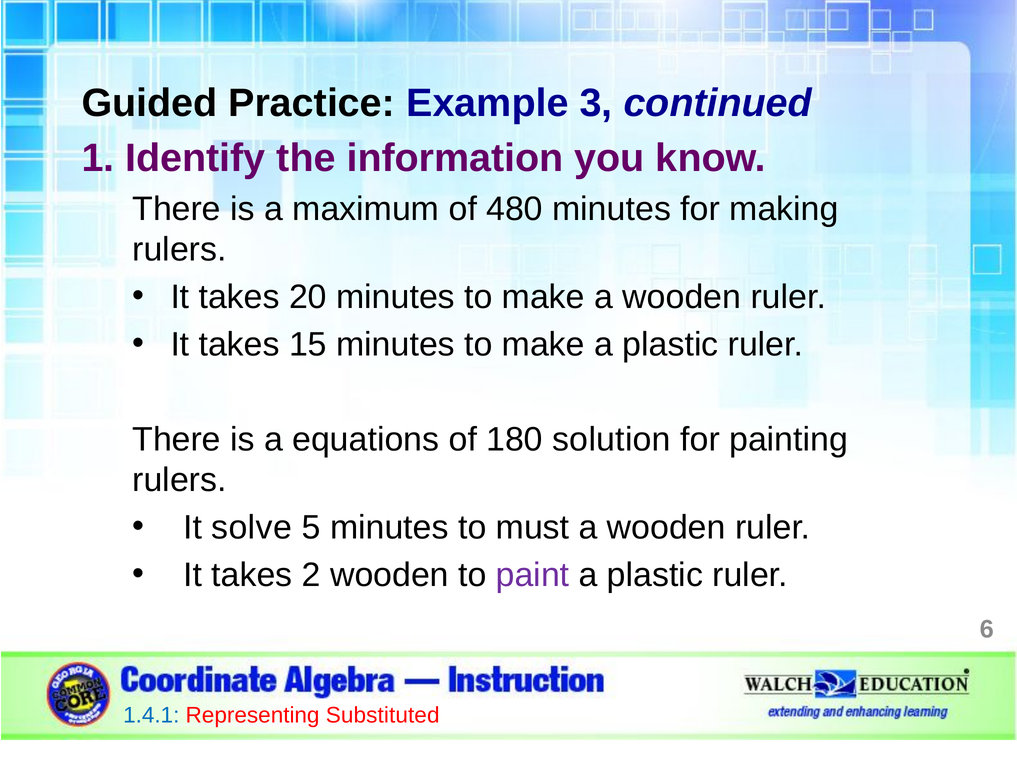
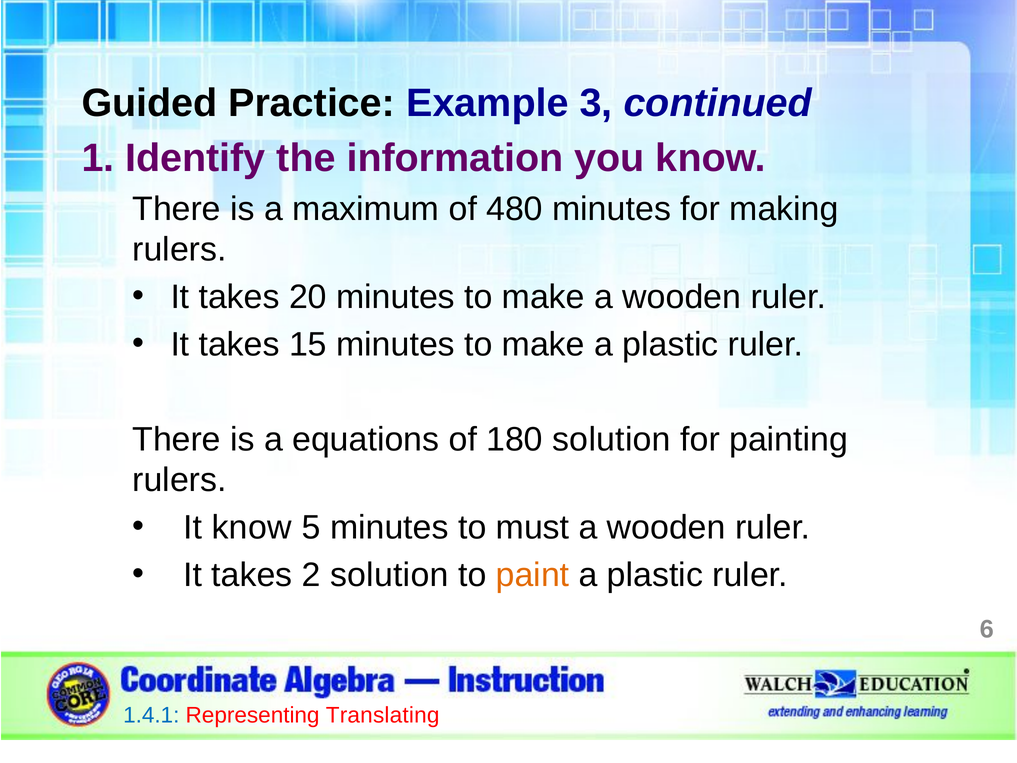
It solve: solve -> know
2 wooden: wooden -> solution
paint colour: purple -> orange
Substituted: Substituted -> Translating
